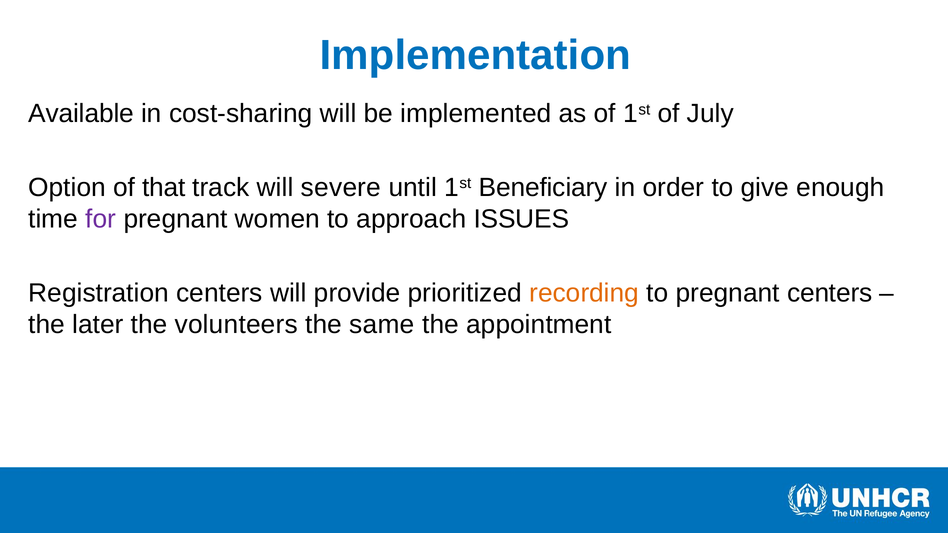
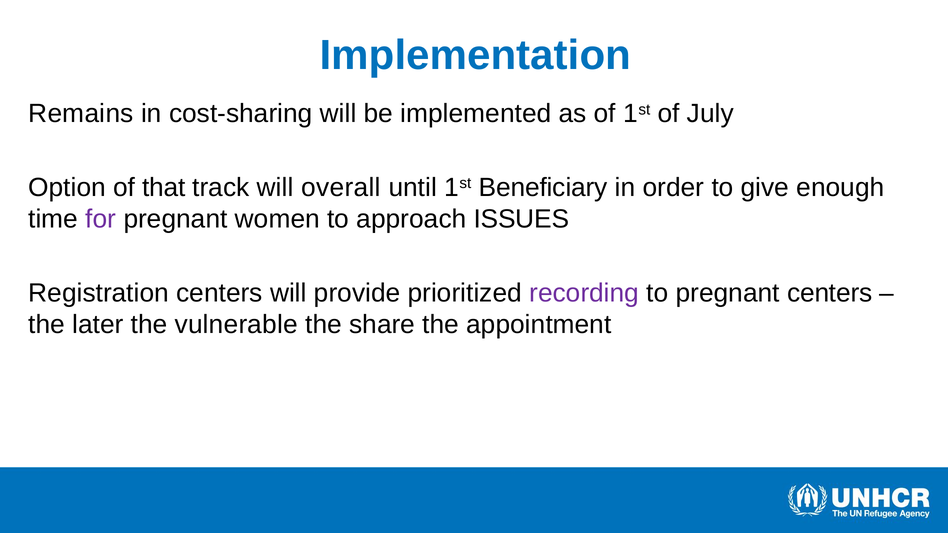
Available: Available -> Remains
severe: severe -> overall
recording colour: orange -> purple
volunteers: volunteers -> vulnerable
same: same -> share
